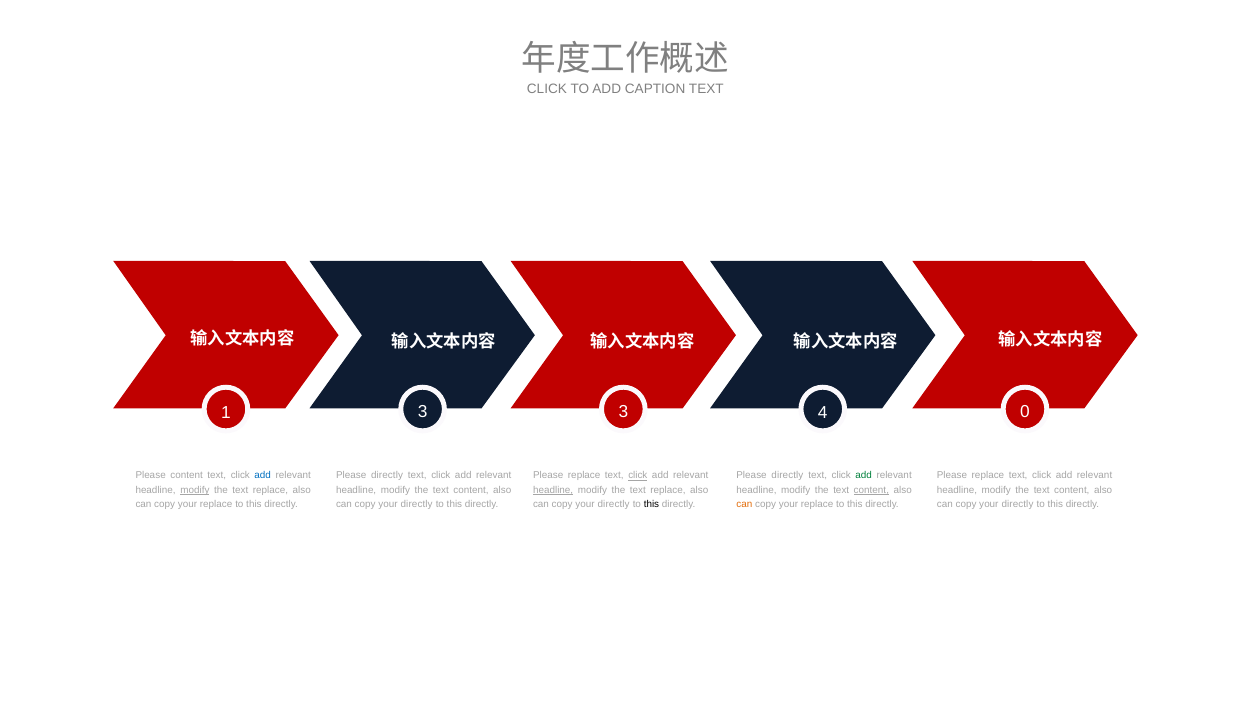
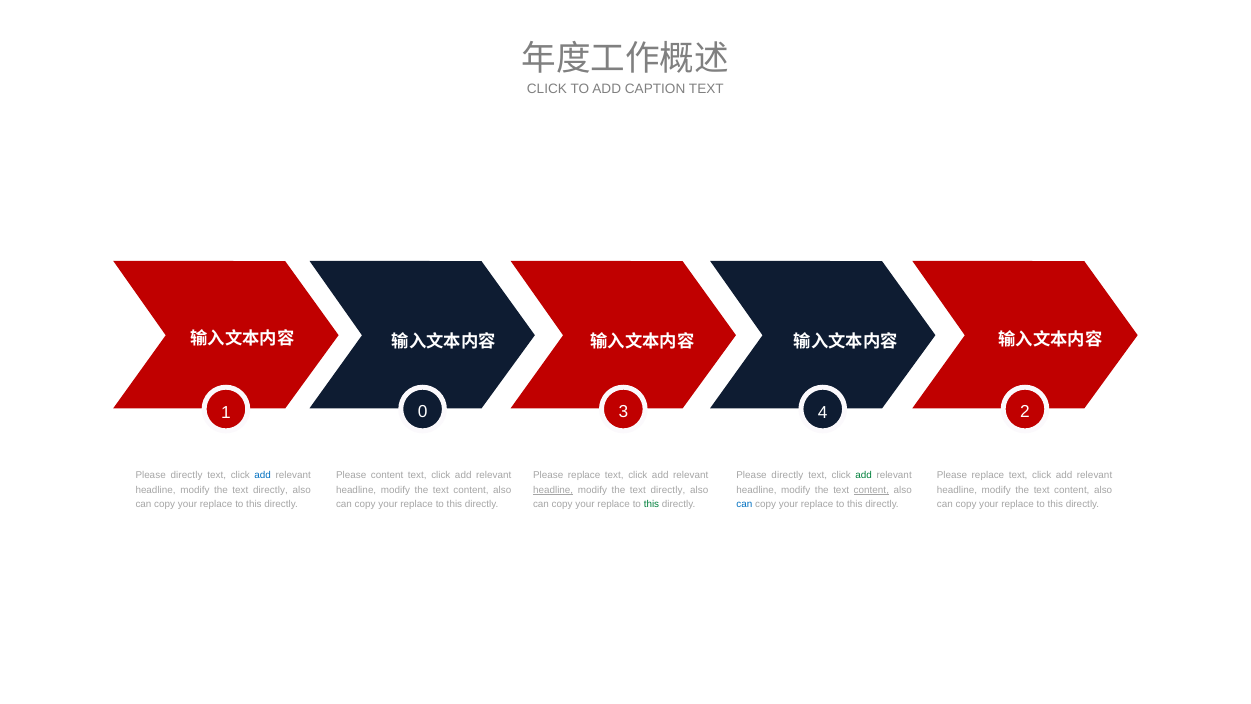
1 3: 3 -> 0
0: 0 -> 2
content at (187, 475): content -> directly
directly at (387, 475): directly -> content
click at (638, 475) underline: present -> none
modify at (195, 490) underline: present -> none
replace at (270, 490): replace -> directly
replace at (668, 490): replace -> directly
directly at (417, 504): directly -> replace
directly at (614, 504): directly -> replace
this at (651, 504) colour: black -> green
can at (744, 504) colour: orange -> blue
directly at (1017, 504): directly -> replace
